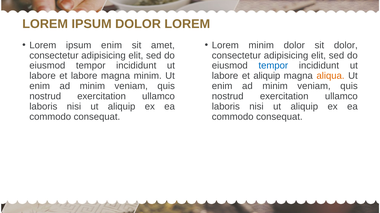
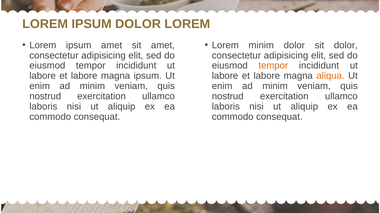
ipsum enim: enim -> amet
tempor at (273, 66) colour: blue -> orange
magna minim: minim -> ipsum
aliquip at (267, 76): aliquip -> labore
